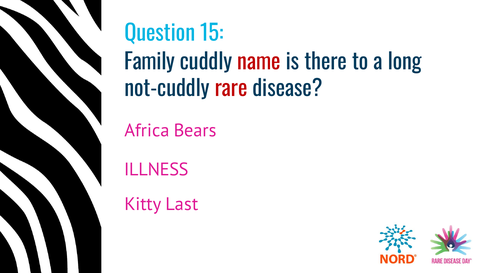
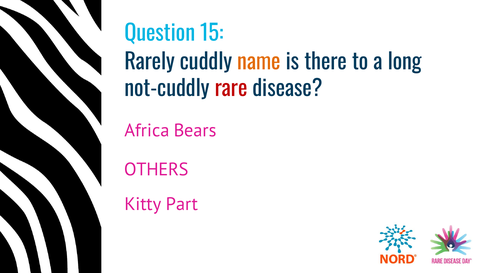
Family: Family -> Rarely
name colour: red -> orange
ILLNESS: ILLNESS -> OTHERS
Last: Last -> Part
